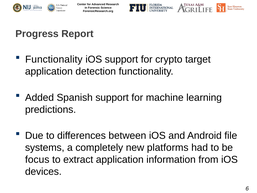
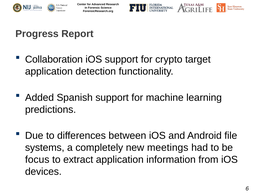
Functionality at (54, 59): Functionality -> Collaboration
platforms: platforms -> meetings
